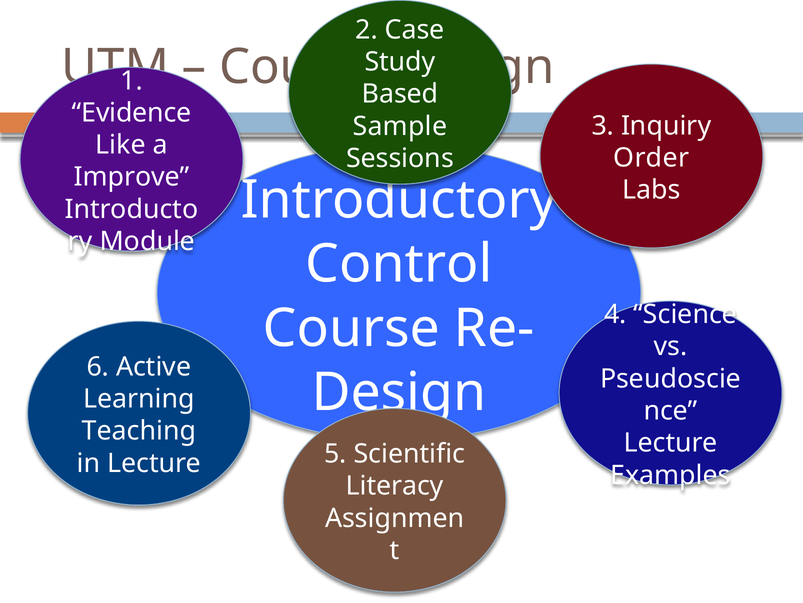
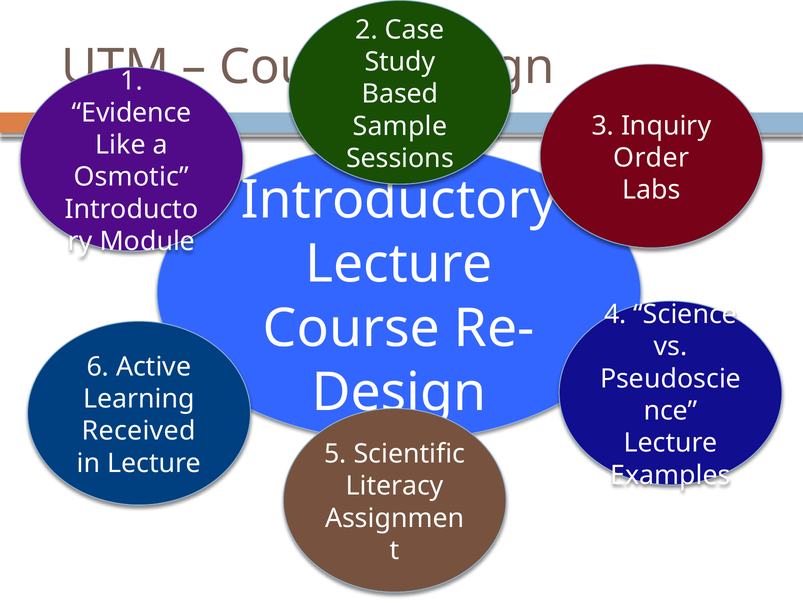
Improve: Improve -> Osmotic
Control at (399, 264): Control -> Lecture
Teaching: Teaching -> Received
